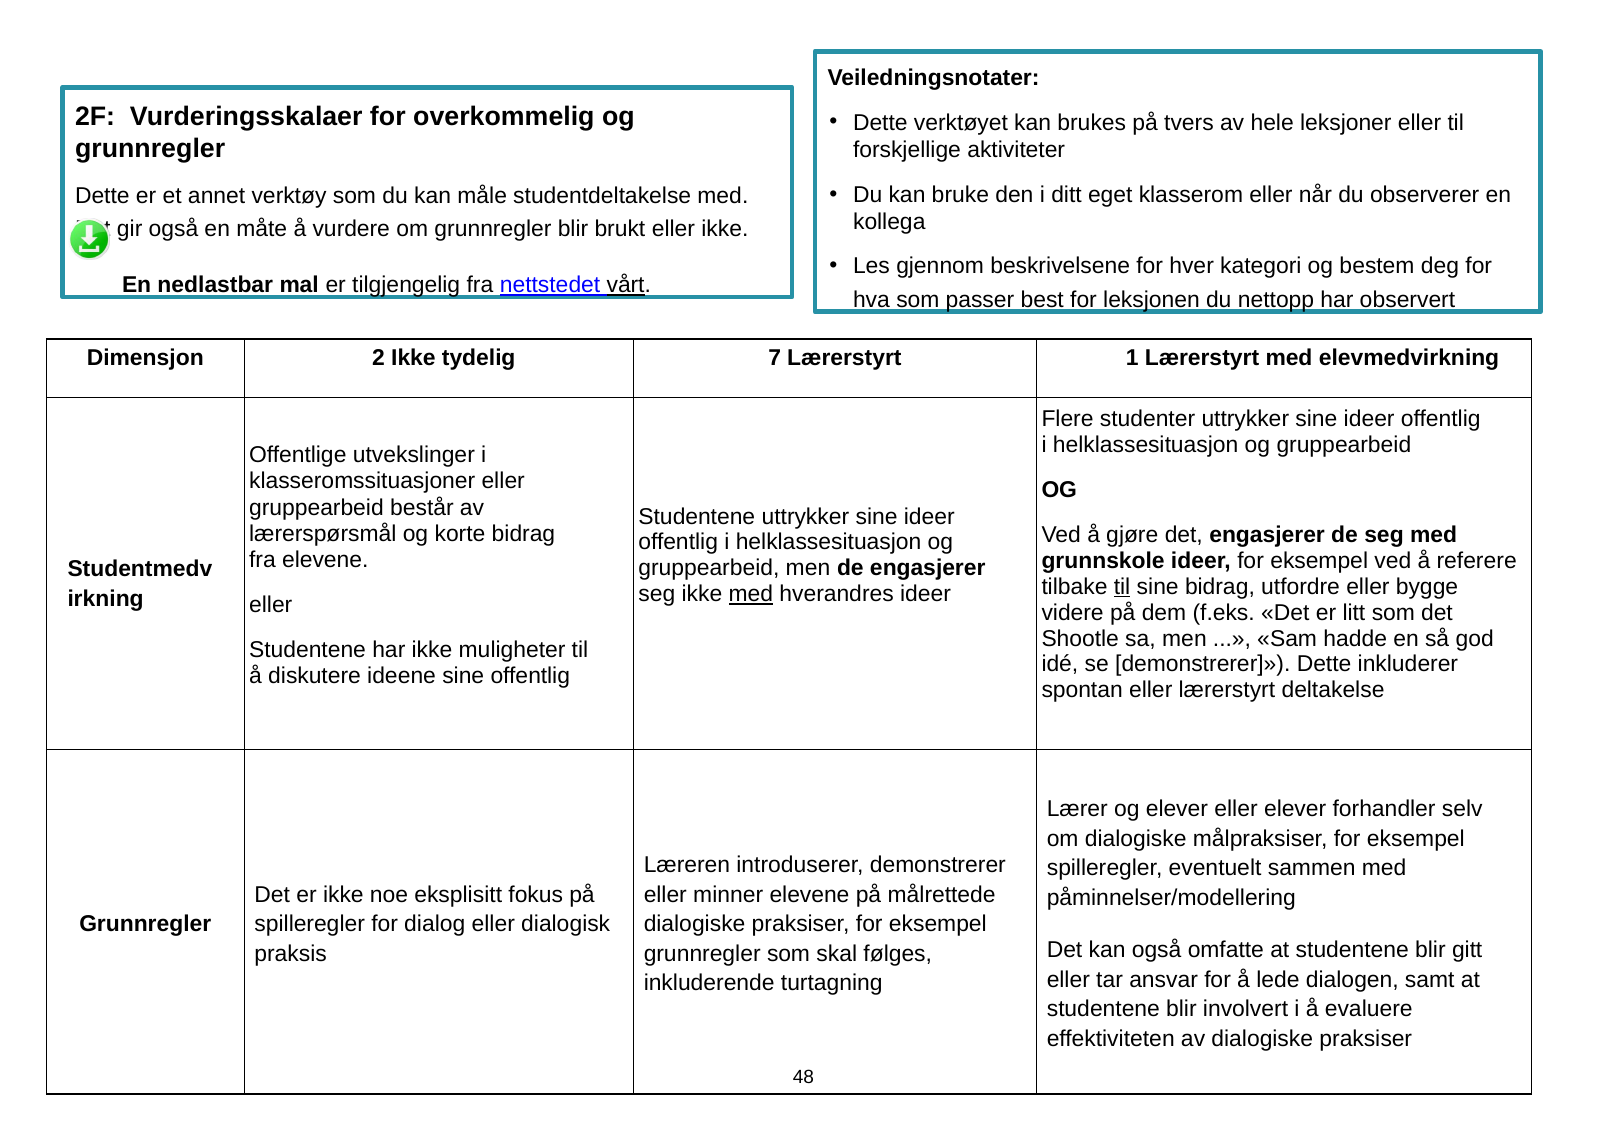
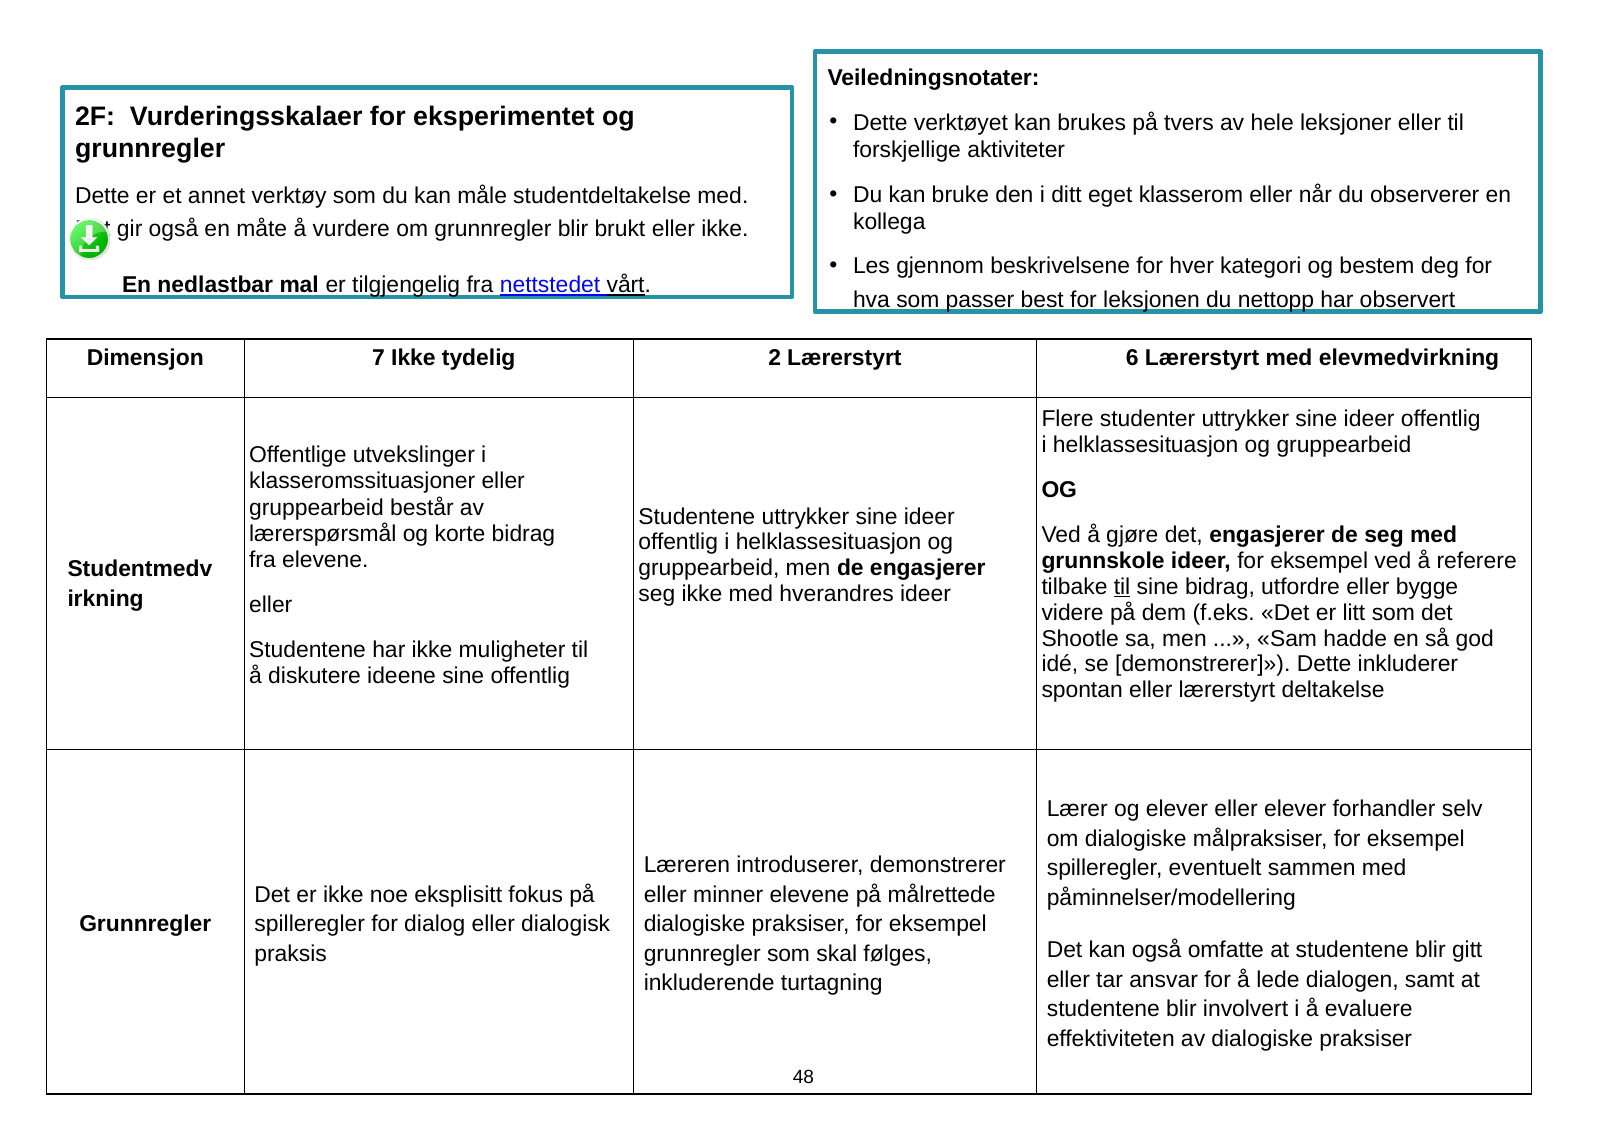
overkommelig: overkommelig -> eksperimentet
2: 2 -> 7
7: 7 -> 2
1: 1 -> 6
med at (751, 594) underline: present -> none
